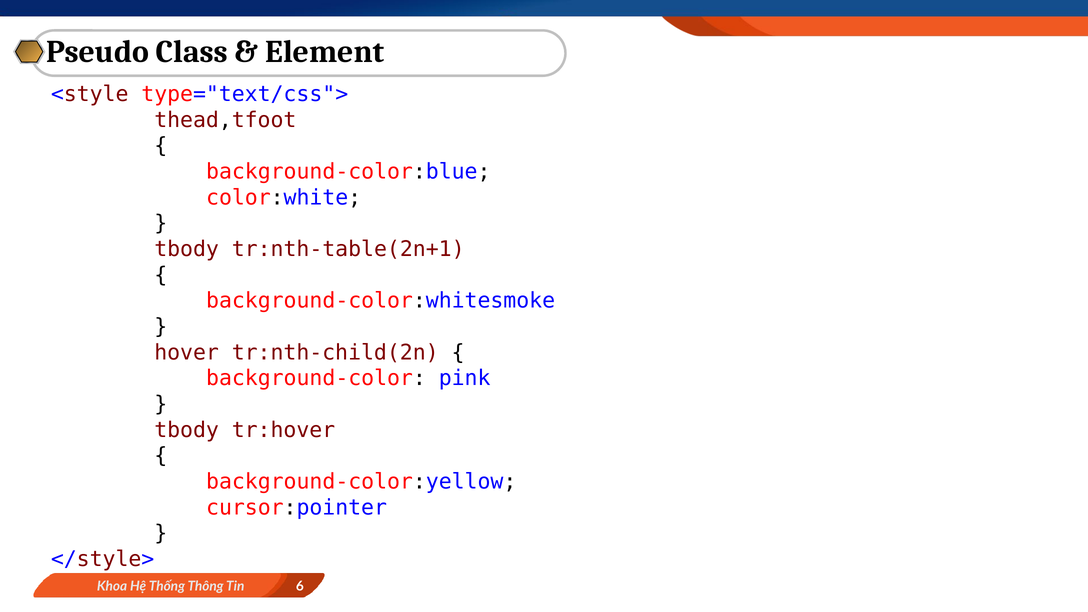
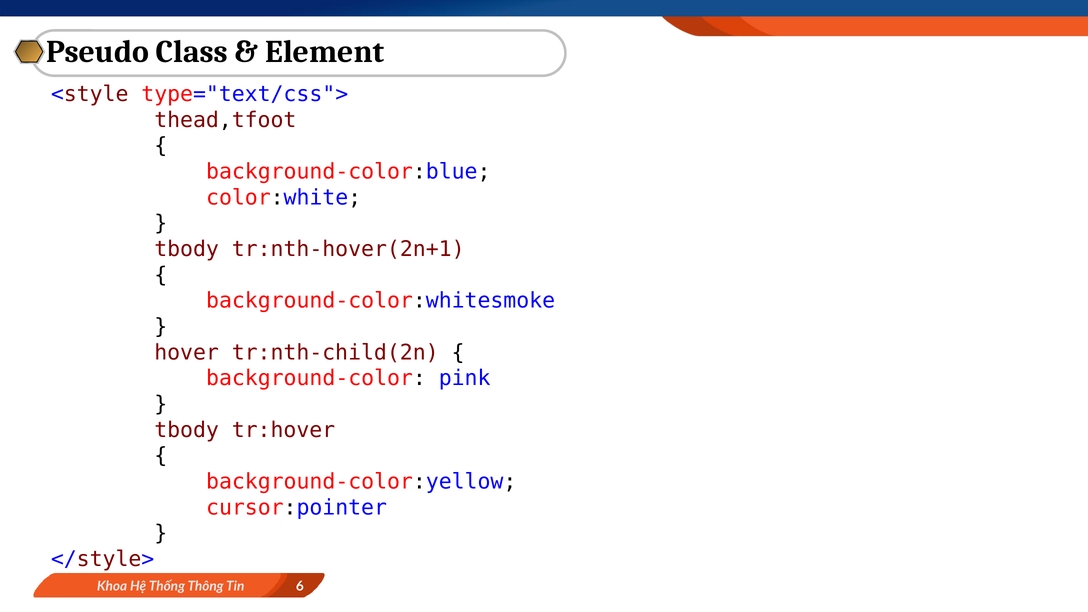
tr:nth-table(2n+1: tr:nth-table(2n+1 -> tr:nth-hover(2n+1
